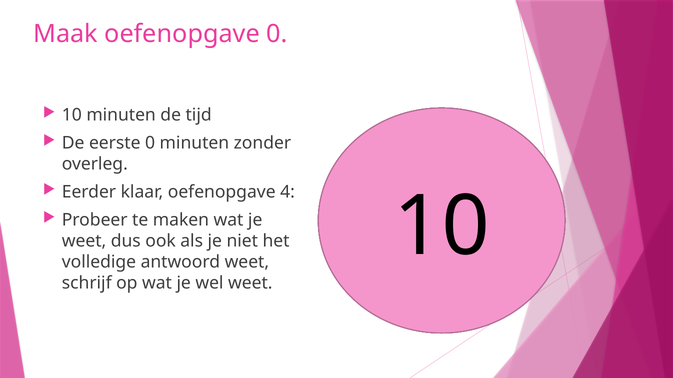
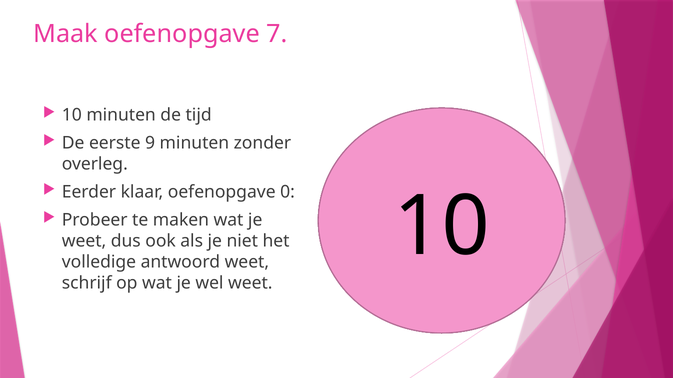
oefenopgave 0: 0 -> 7
eerste 0: 0 -> 9
4: 4 -> 0
